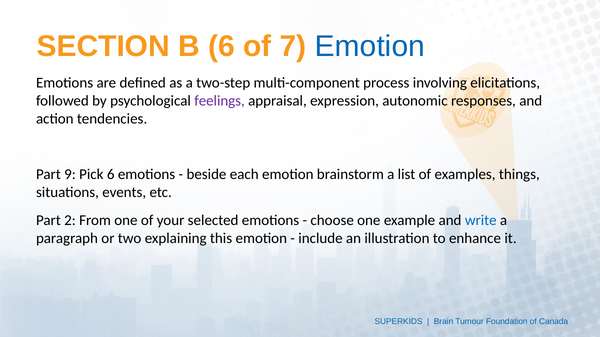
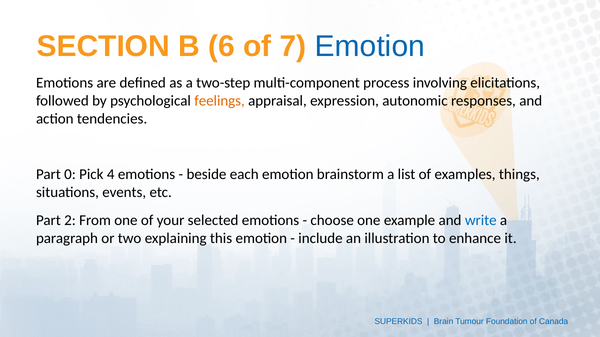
feelings colour: purple -> orange
9: 9 -> 0
Pick 6: 6 -> 4
